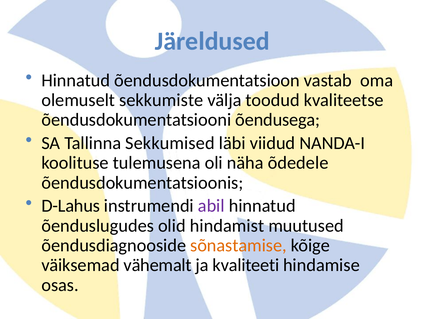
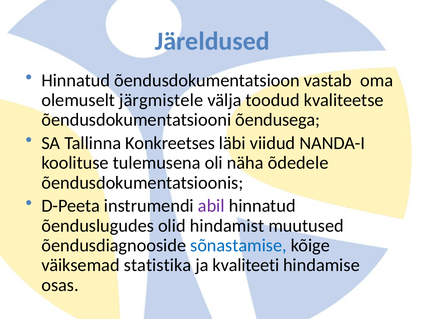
sekkumiste: sekkumiste -> järgmistele
Sekkumised: Sekkumised -> Konkreetses
D-Lahus: D-Lahus -> D-Peeta
sõnastamise colour: orange -> blue
vähemalt: vähemalt -> statistika
